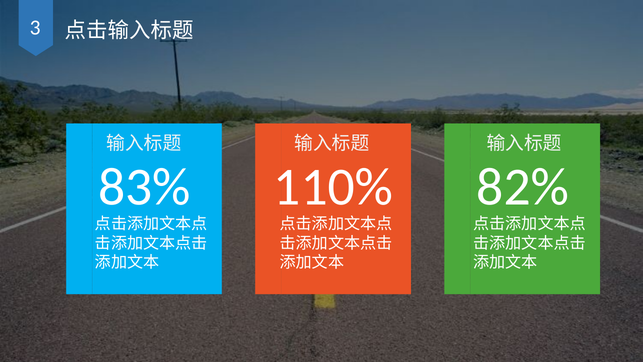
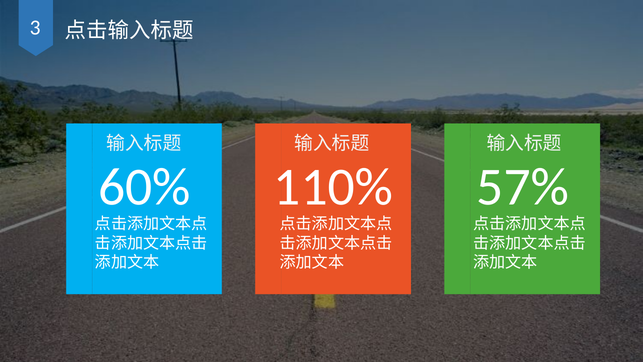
83%: 83% -> 60%
82%: 82% -> 57%
